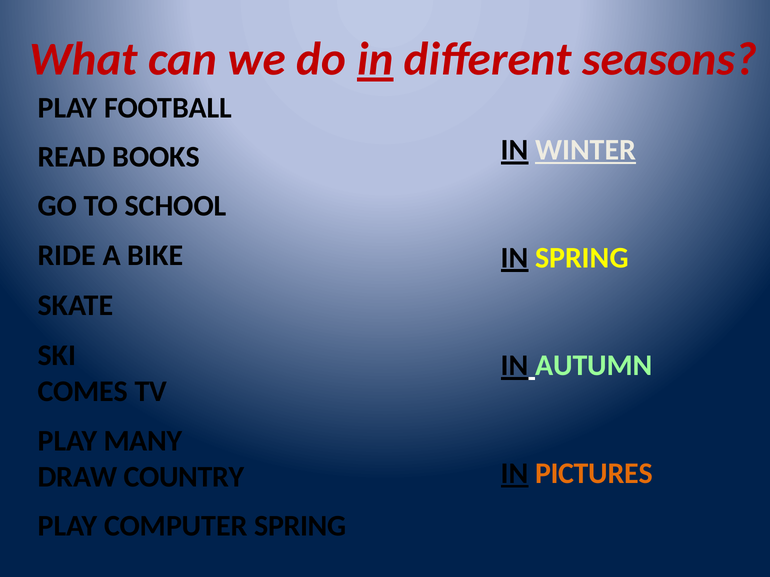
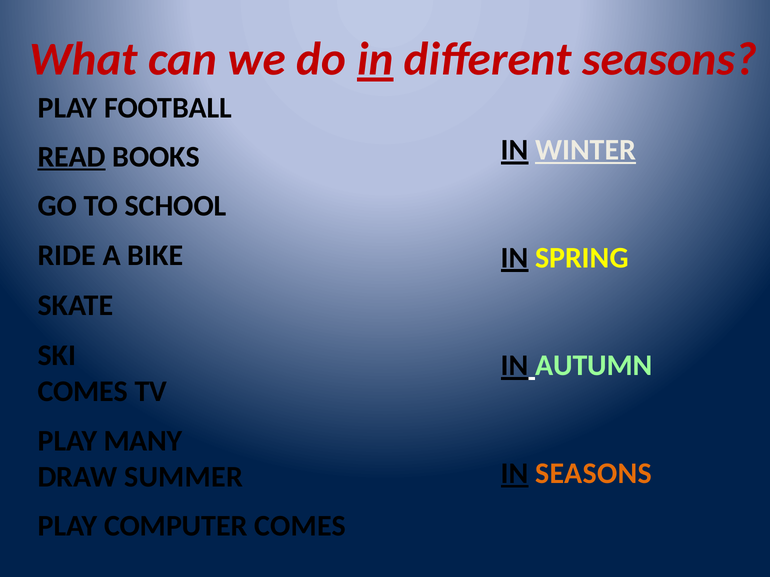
READ underline: none -> present
IN PICTURES: PICTURES -> SEASONS
COUNTRY: COUNTRY -> SUMMER
COMPUTER SPRING: SPRING -> COMES
